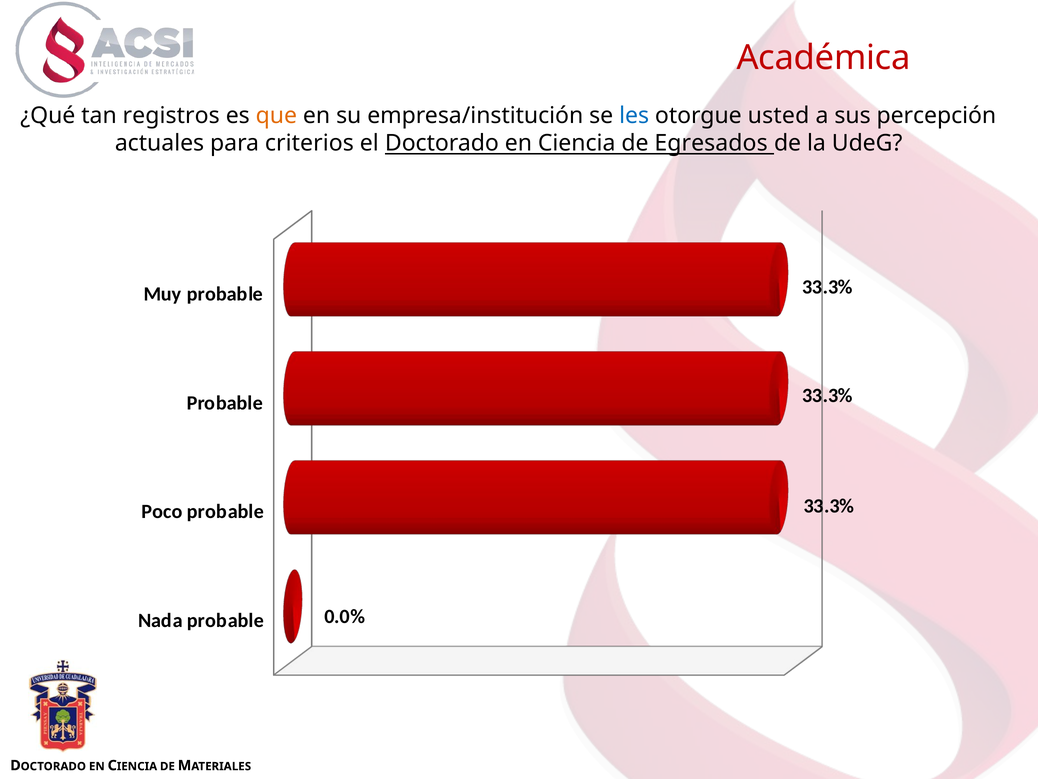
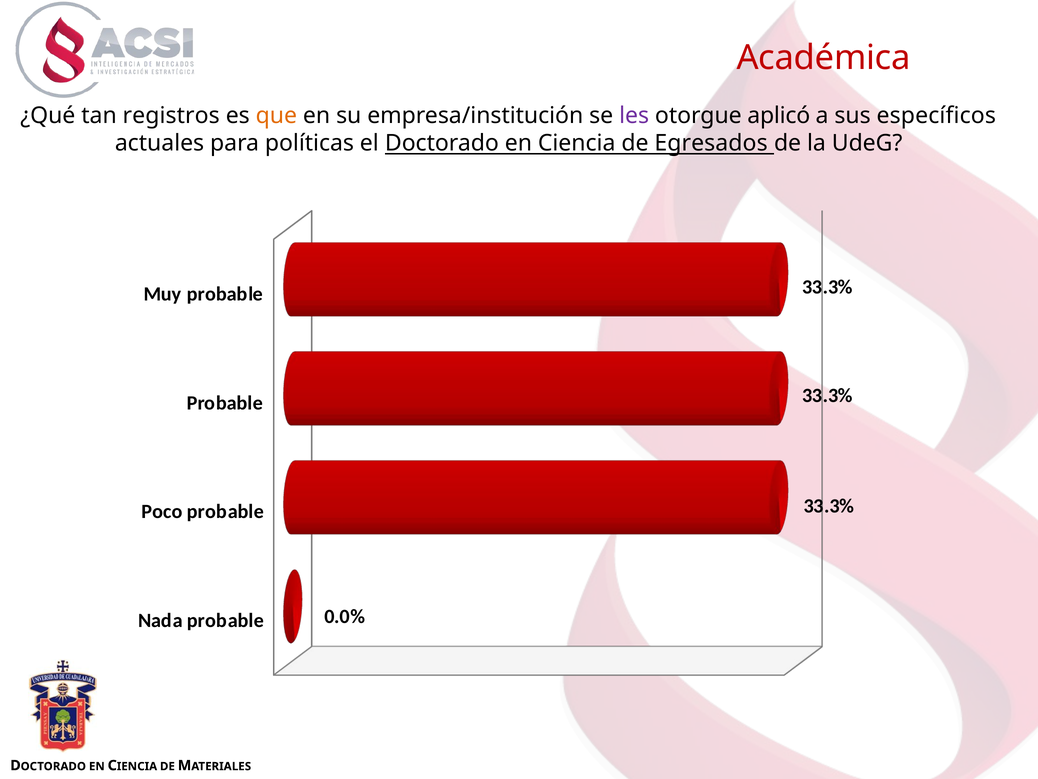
les colour: blue -> purple
usted: usted -> aplicó
percepción: percepción -> específicos
criterios: criterios -> políticas
